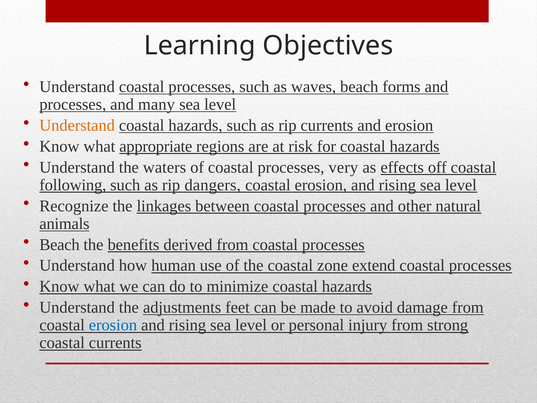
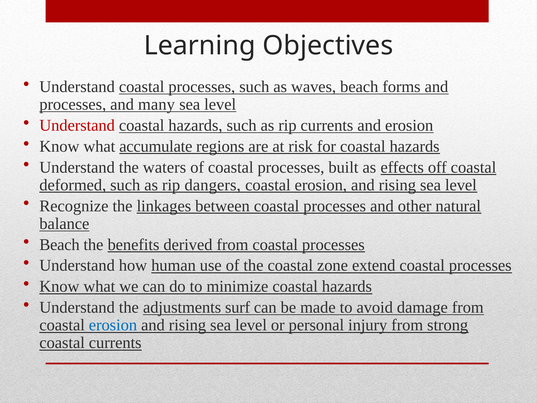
Understand at (77, 125) colour: orange -> red
appropriate: appropriate -> accumulate
very: very -> built
following: following -> deformed
animals: animals -> balance
feet: feet -> surf
